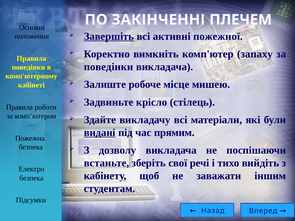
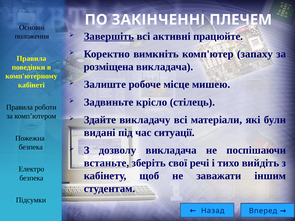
пожежної: пожежної -> працюйте
поведінки at (109, 67): поведінки -> розміщена
видані underline: present -> none
прямим: прямим -> ситуації
